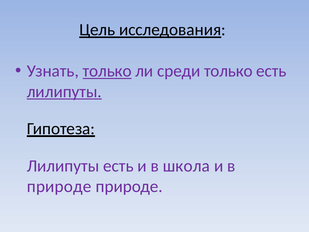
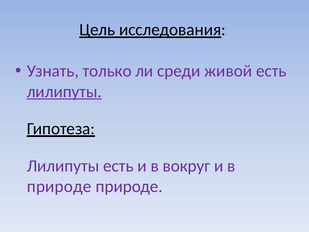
только at (107, 71) underline: present -> none
среди только: только -> живой
школа: школа -> вокруг
